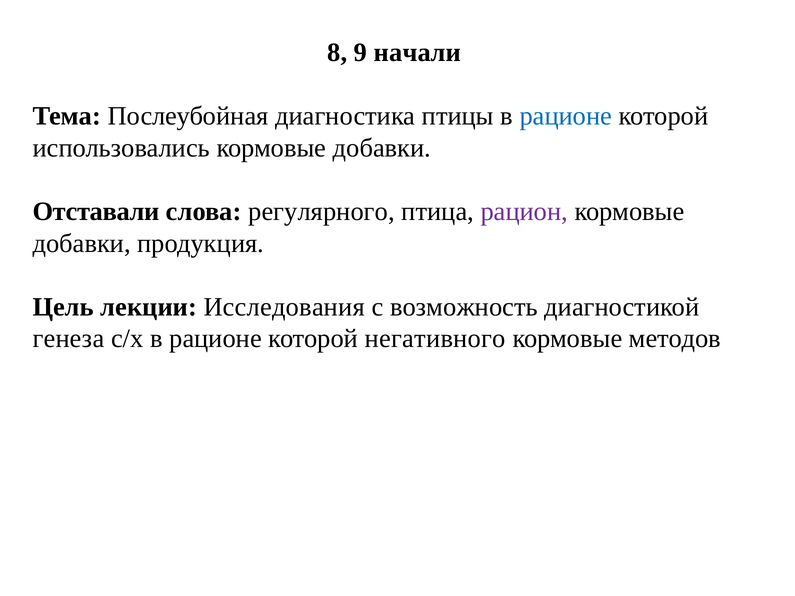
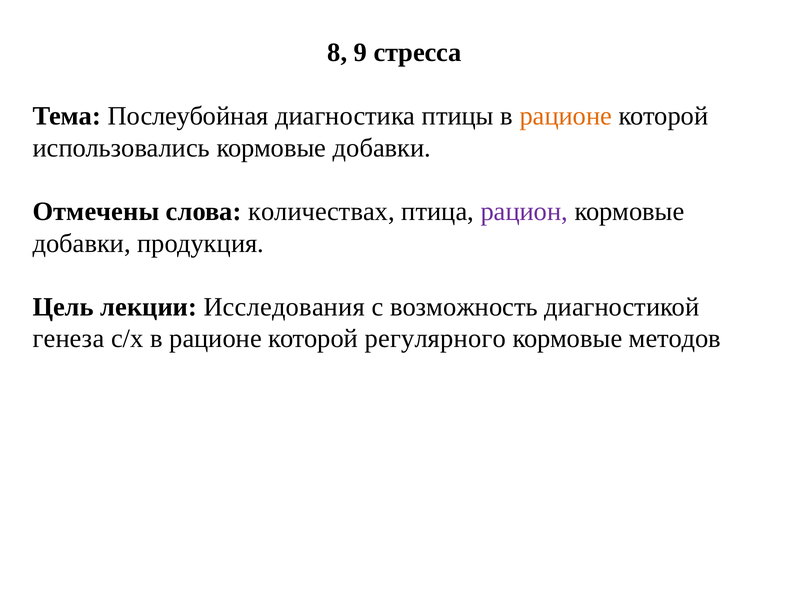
начали: начали -> стресса
рационе at (566, 116) colour: blue -> orange
Отставали: Отставали -> Отмечены
регулярного: регулярного -> количествах
негативного: негативного -> регулярного
